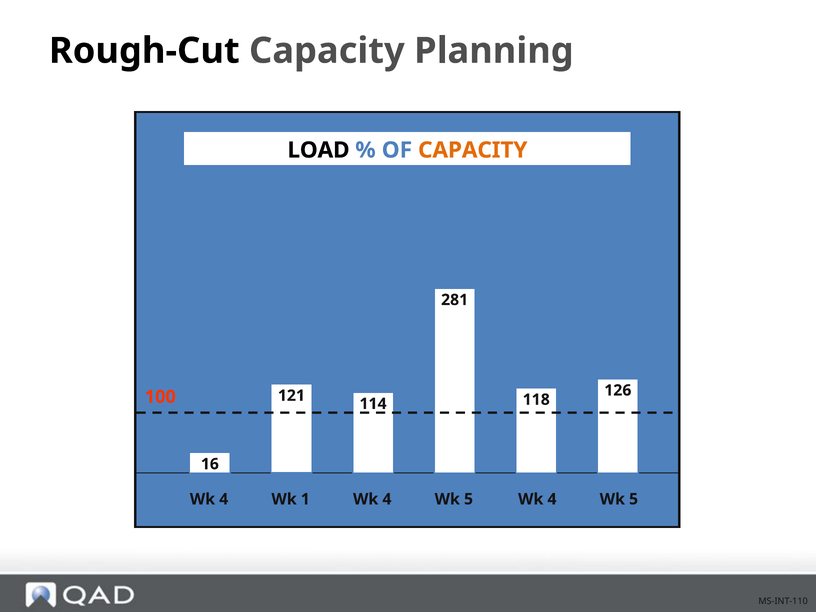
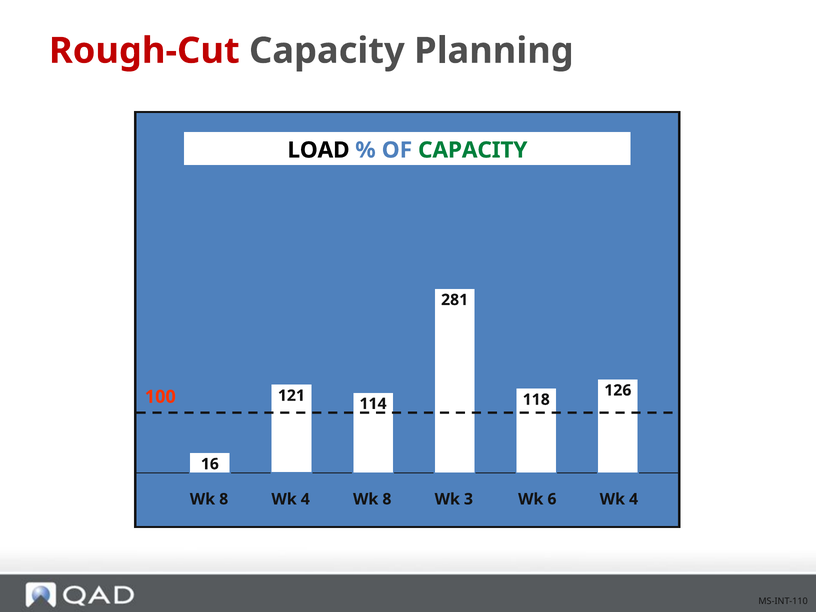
Rough-Cut colour: black -> red
CAPACITY at (473, 150) colour: orange -> green
4 at (224, 499): 4 -> 8
1 at (305, 499): 1 -> 4
4 at (387, 499): 4 -> 8
5 at (469, 499): 5 -> 3
4 at (552, 499): 4 -> 6
5 at (634, 499): 5 -> 4
